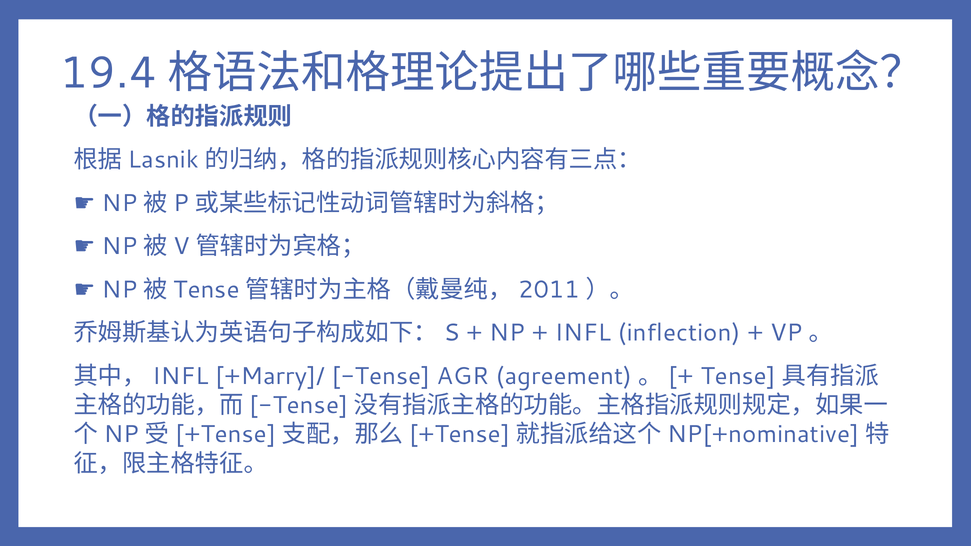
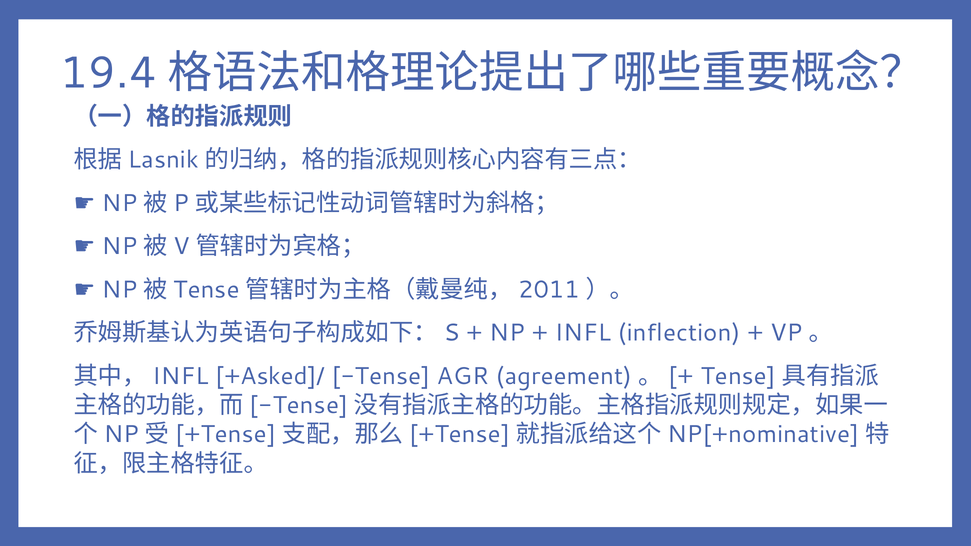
+Marry]/: +Marry]/ -> +Asked]/
